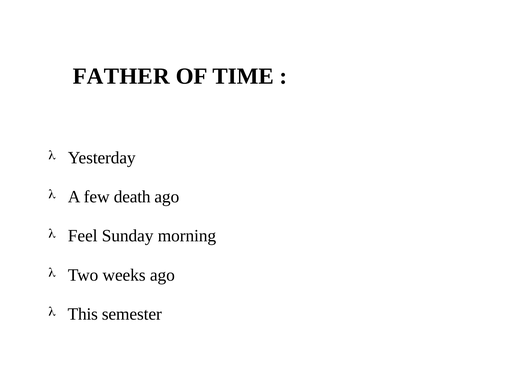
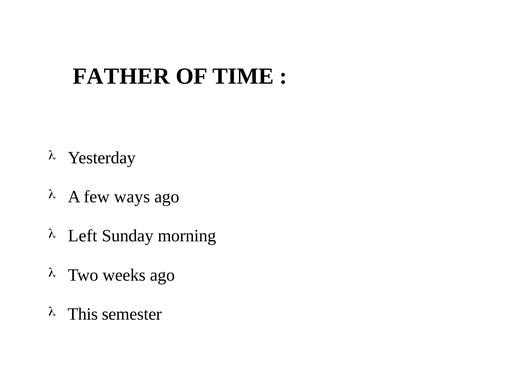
death: death -> ways
Feel: Feel -> Left
